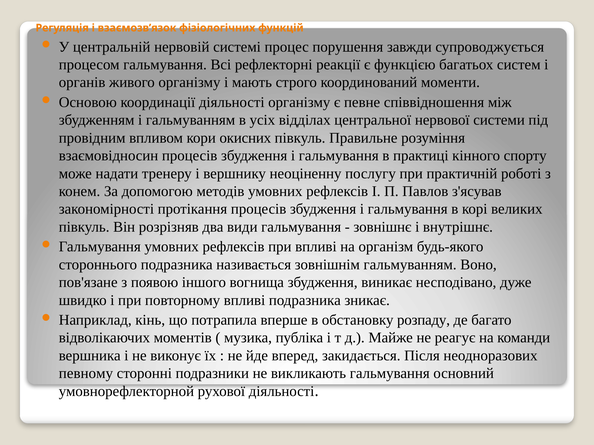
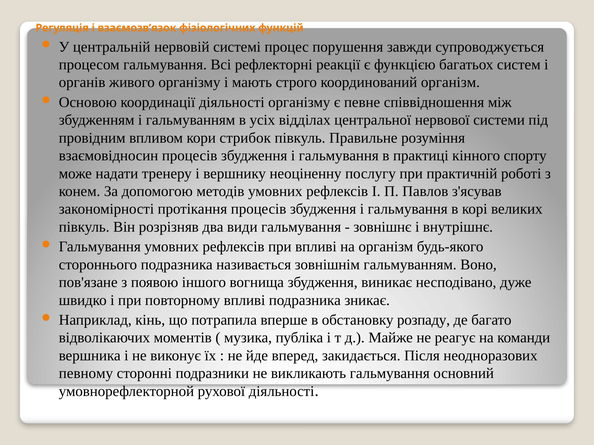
координований моменти: моменти -> організм
окисних: окисних -> стрибок
